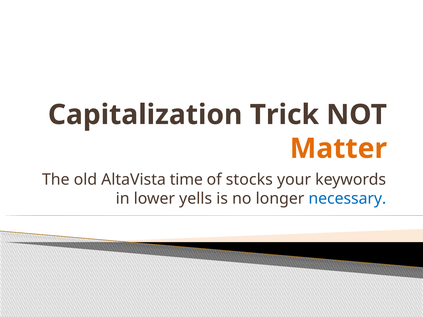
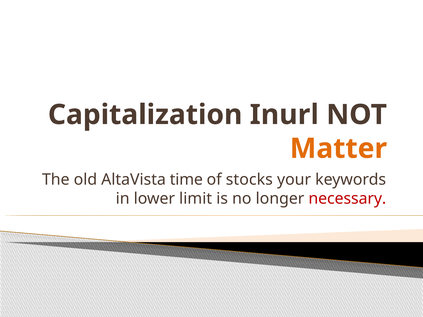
Trick: Trick -> Inurl
yells: yells -> limit
necessary colour: blue -> red
